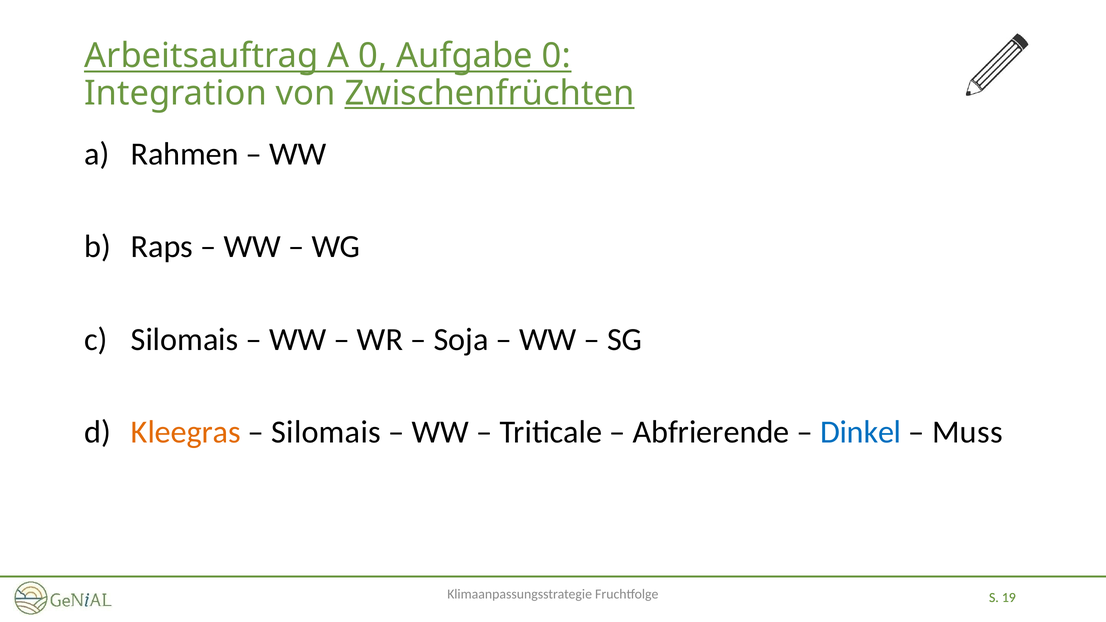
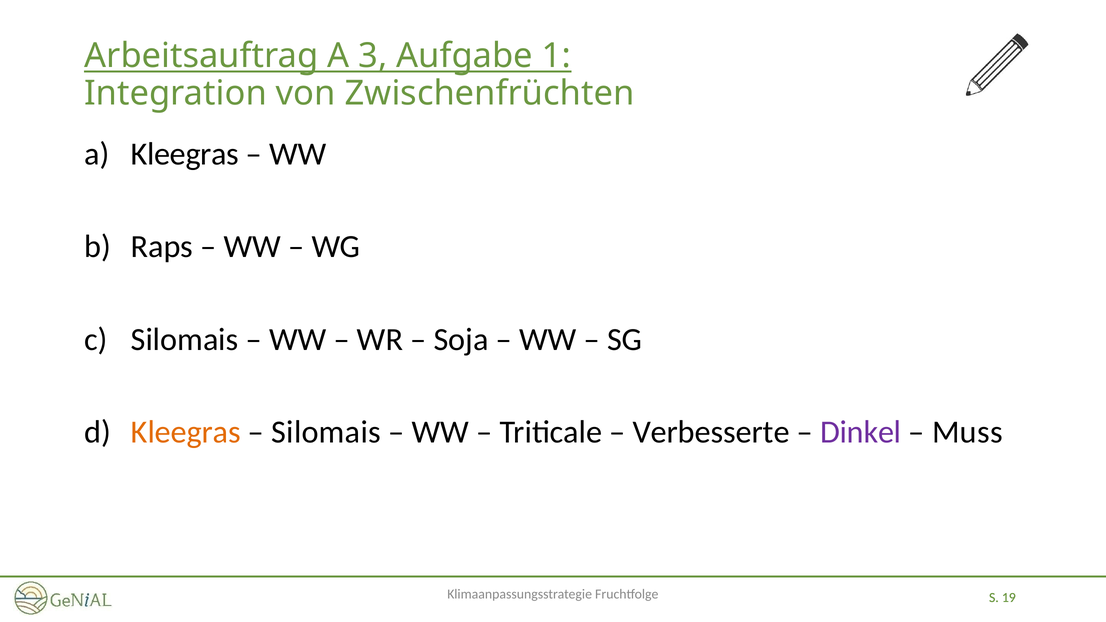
A 0: 0 -> 3
Aufgabe 0: 0 -> 1
Zwischenfrüchten underline: present -> none
a Rahmen: Rahmen -> Kleegras
Abfrierende: Abfrierende -> Verbesserte
Dinkel colour: blue -> purple
